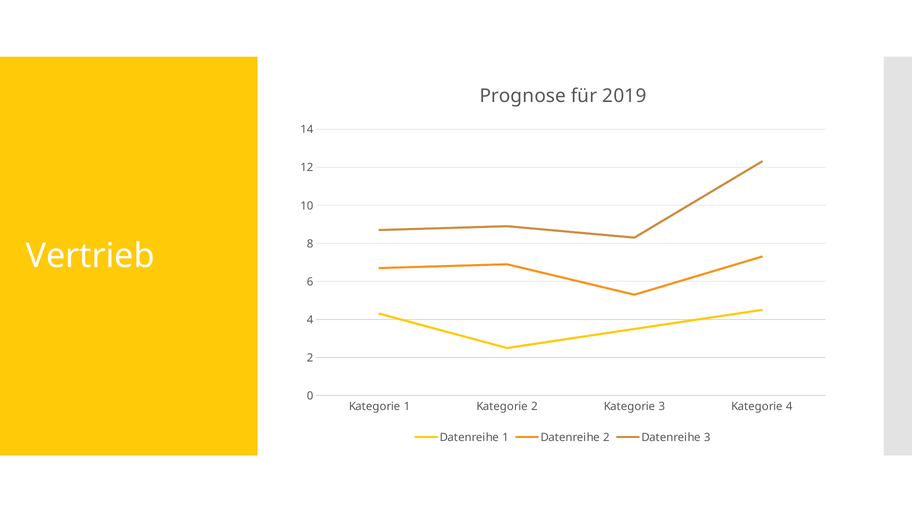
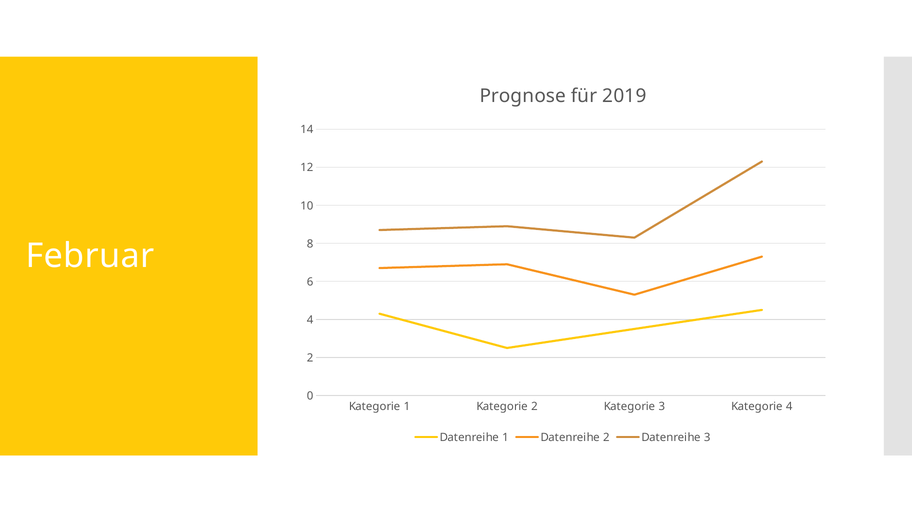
Vertrieb: Vertrieb -> Februar
